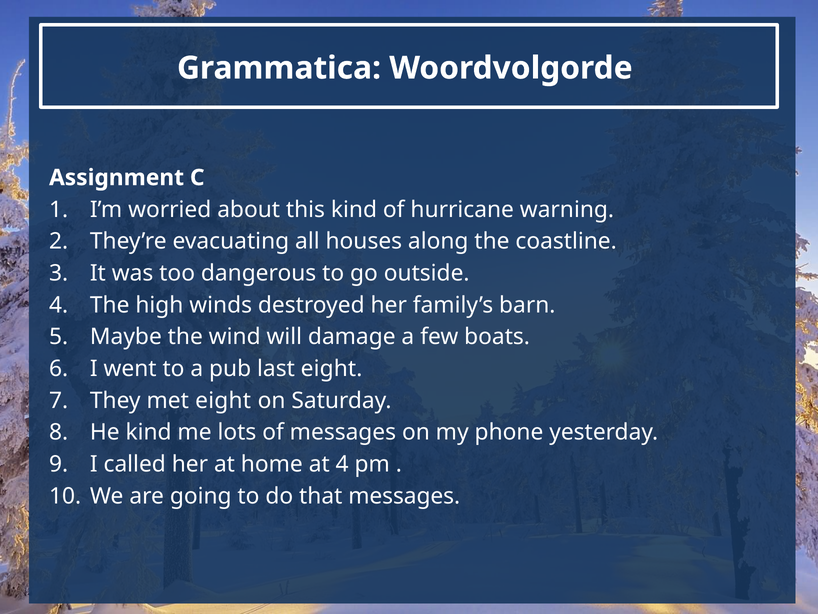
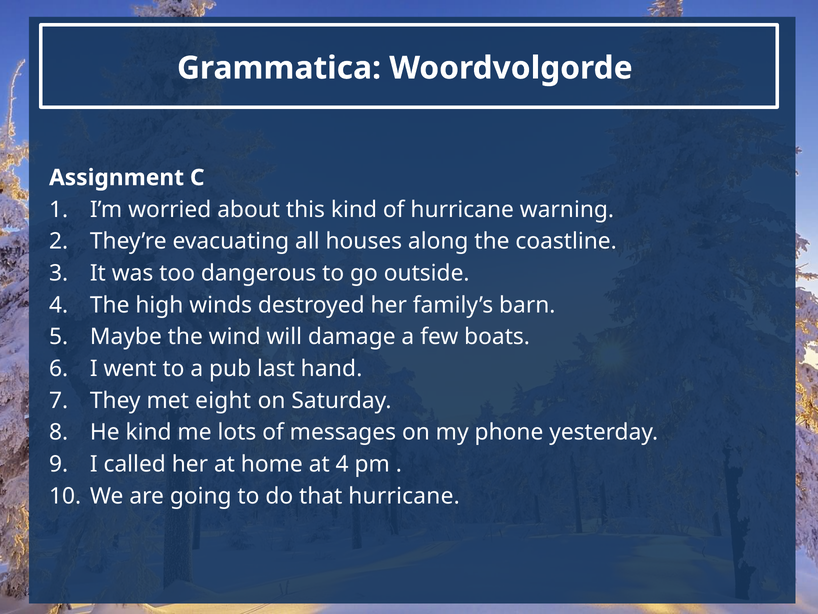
last eight: eight -> hand
that messages: messages -> hurricane
